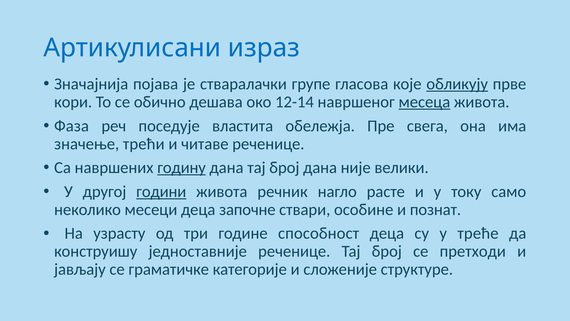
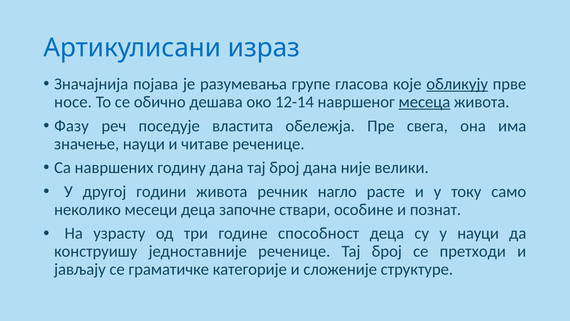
стваралачки: стваралачки -> разумевања
кори: кори -> носе
Фаза: Фаза -> Фазу
значење трећи: трећи -> науци
годину underline: present -> none
години underline: present -> none
у треће: треће -> науци
